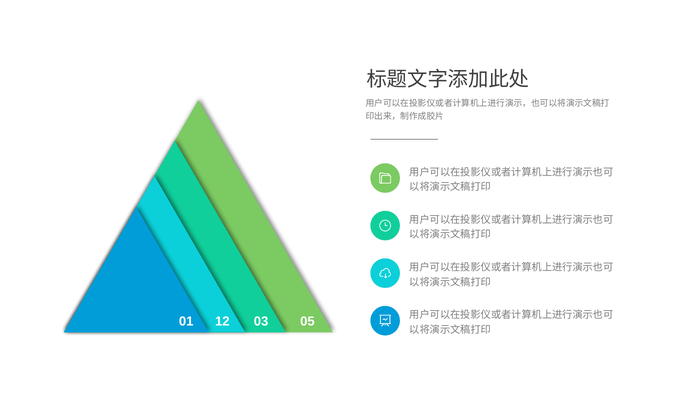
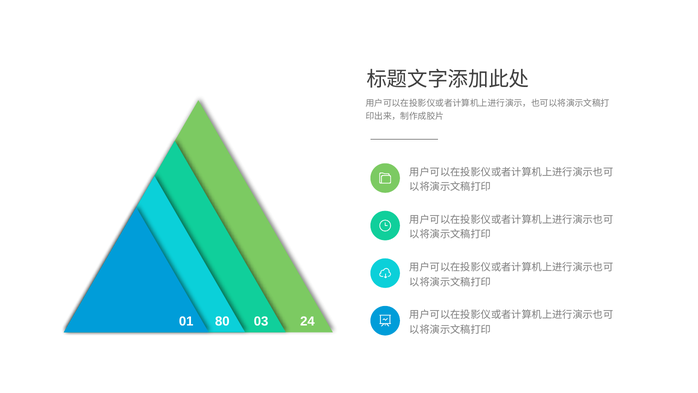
12: 12 -> 80
05: 05 -> 24
